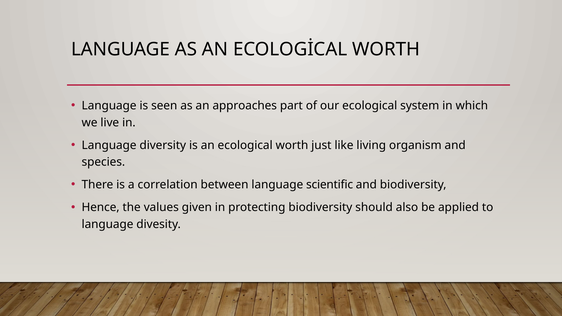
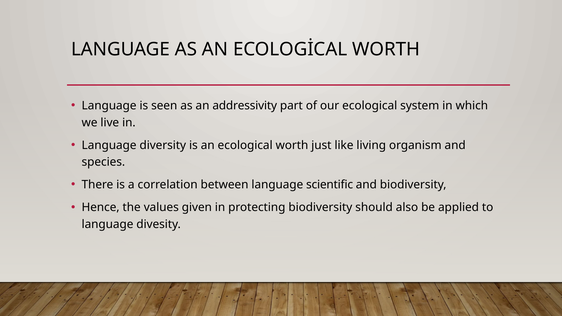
approaches: approaches -> addressivity
